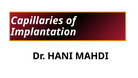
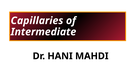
Implantation: Implantation -> Intermediate
